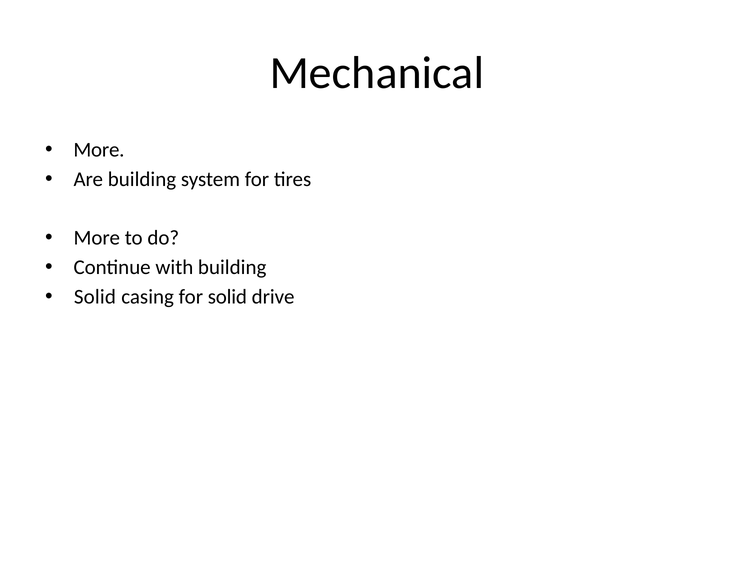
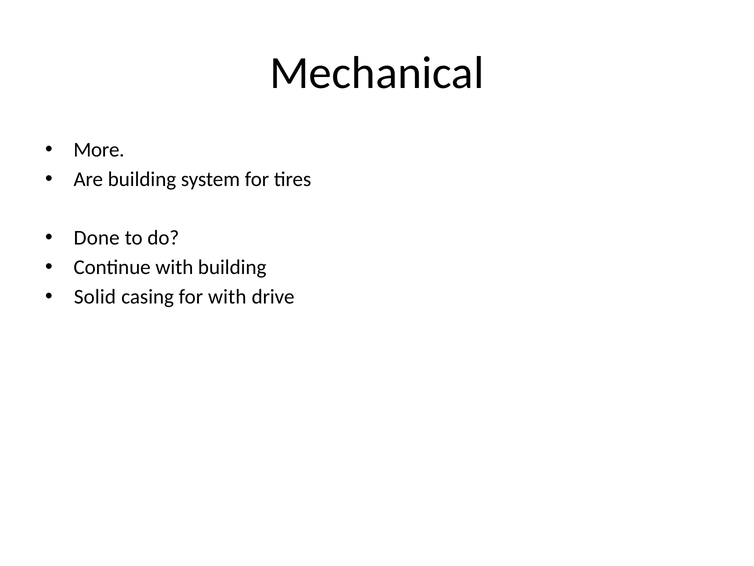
More at (97, 238): More -> Done
for solid: solid -> with
